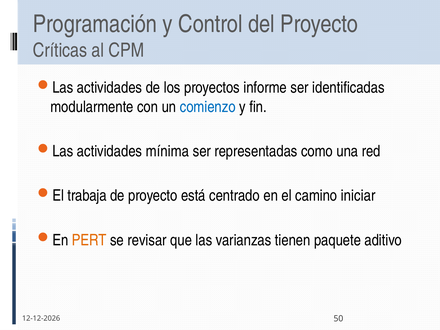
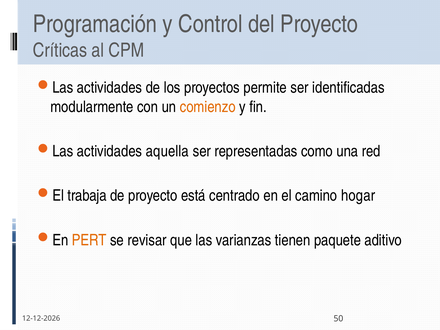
informe: informe -> permite
comienzo colour: blue -> orange
mínima: mínima -> aquella
iniciar: iniciar -> hogar
